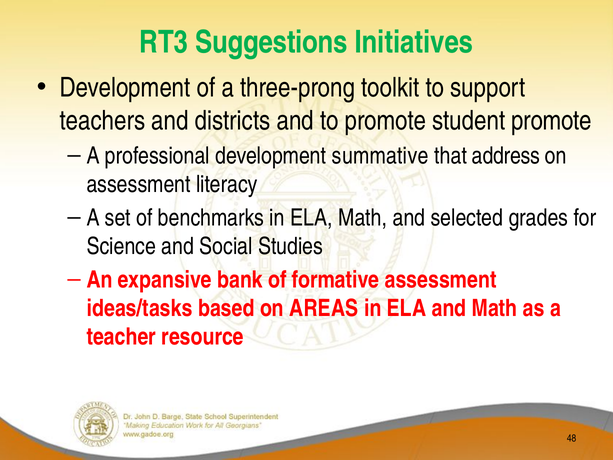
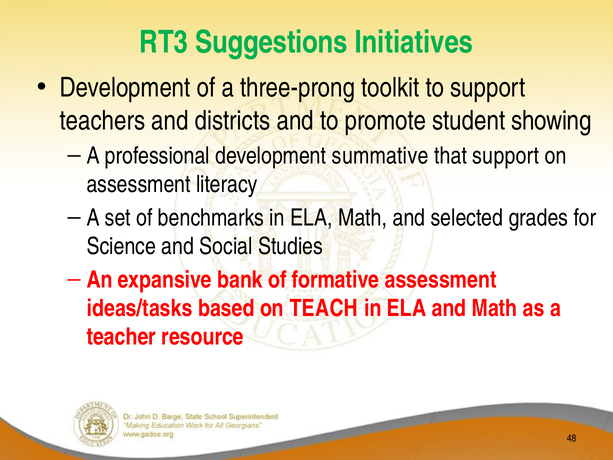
student promote: promote -> showing
that address: address -> support
AREAS: AREAS -> TEACH
